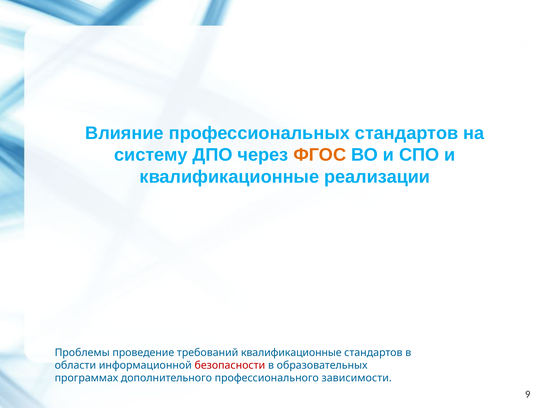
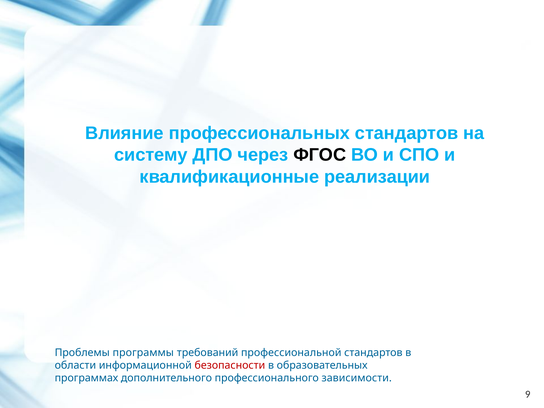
ФГОС colour: orange -> black
проведение: проведение -> программы
требований квалификационные: квалификационные -> профессиональной
